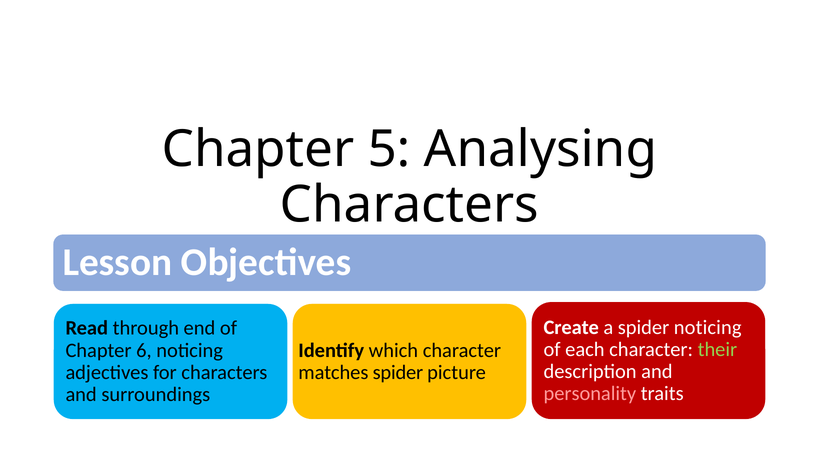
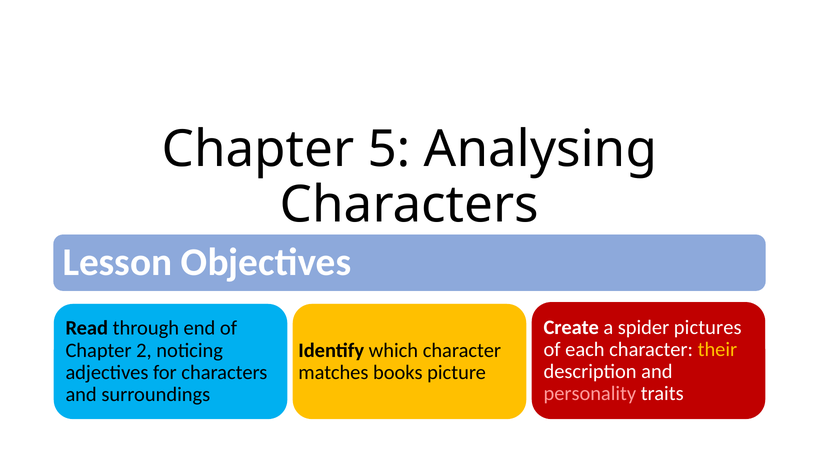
spider noticing: noticing -> pictures
their colour: light green -> yellow
6: 6 -> 2
matches spider: spider -> books
